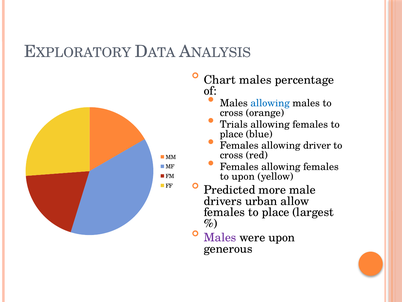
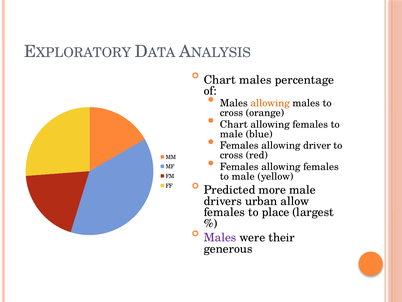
allowing at (270, 103) colour: blue -> orange
Trials at (234, 124): Trials -> Chart
place at (231, 134): place -> male
upon at (243, 176): upon -> male
were upon: upon -> their
